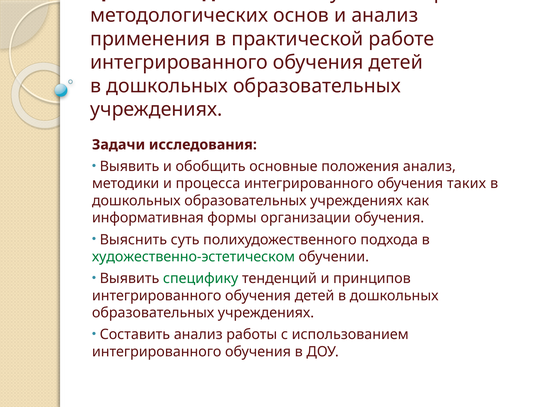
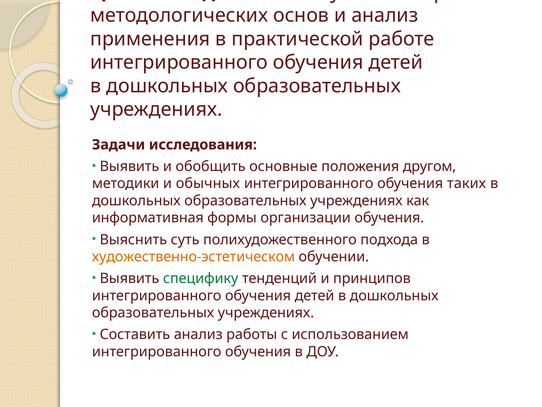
положения анализ: анализ -> другом
процесса: процесса -> обычных
художественно-эстетическом colour: green -> orange
